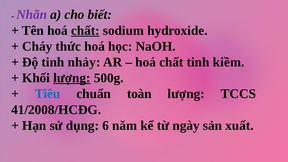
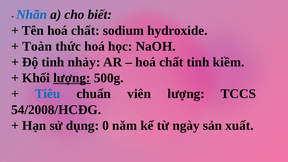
Nhãn colour: purple -> blue
chất at (85, 30) underline: present -> none
Cháy: Cháy -> Toàn
toàn: toàn -> viên
41/2008/HCĐG: 41/2008/HCĐG -> 54/2008/HCĐG
6: 6 -> 0
